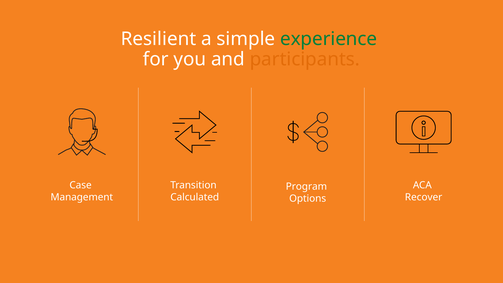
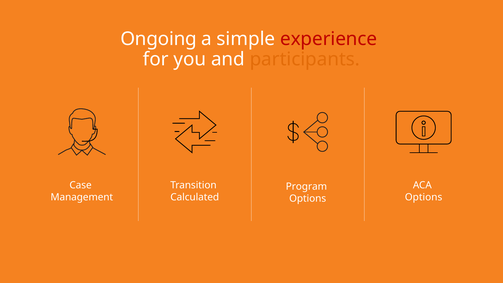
Resilient: Resilient -> Ongoing
experience colour: green -> red
Recover at (424, 197): Recover -> Options
